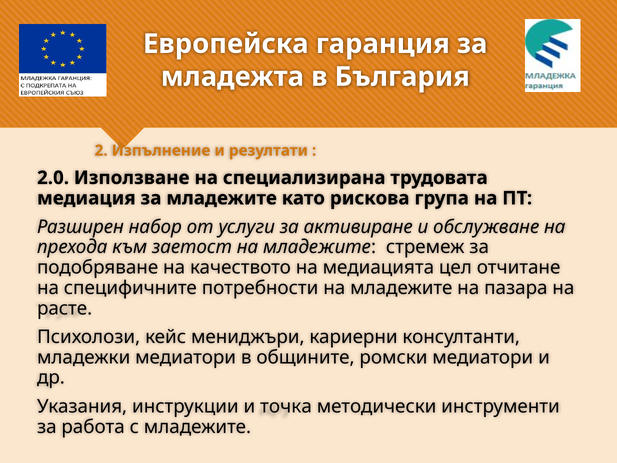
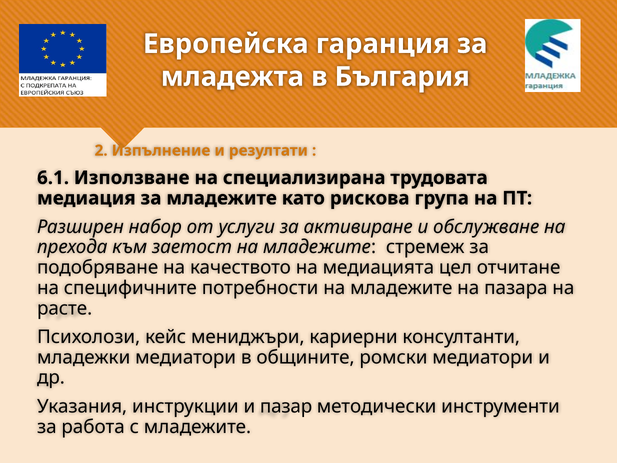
2.0: 2.0 -> 6.1
точка: точка -> пазар
